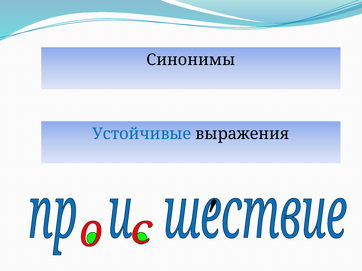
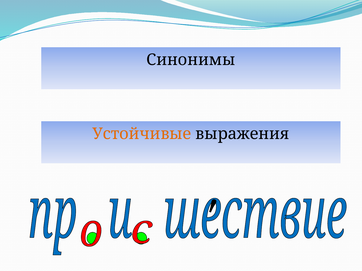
Устойчивые colour: blue -> orange
